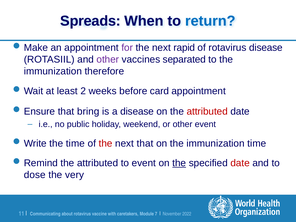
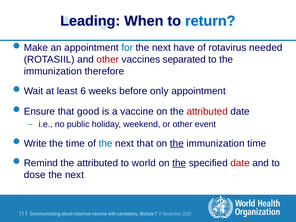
Spreads: Spreads -> Leading
for colour: purple -> blue
rapid: rapid -> have
rotavirus disease: disease -> needed
other at (108, 59) colour: purple -> red
2: 2 -> 6
card: card -> only
bring: bring -> good
a disease: disease -> vaccine
the at (106, 143) colour: red -> blue
the at (177, 143) underline: none -> present
to event: event -> world
very at (74, 175): very -> next
